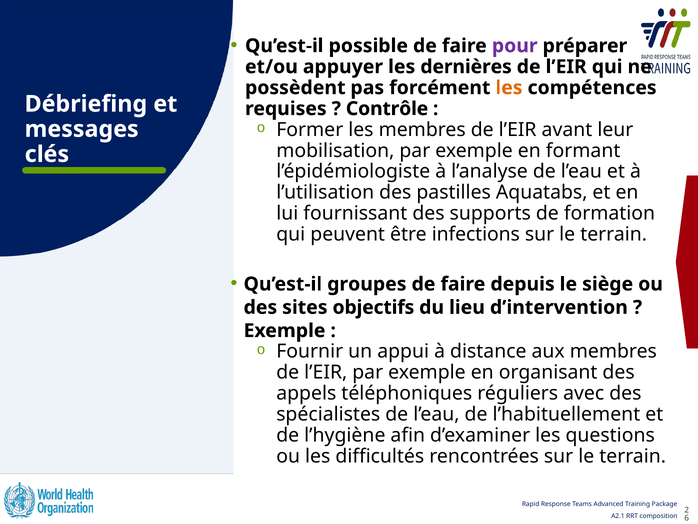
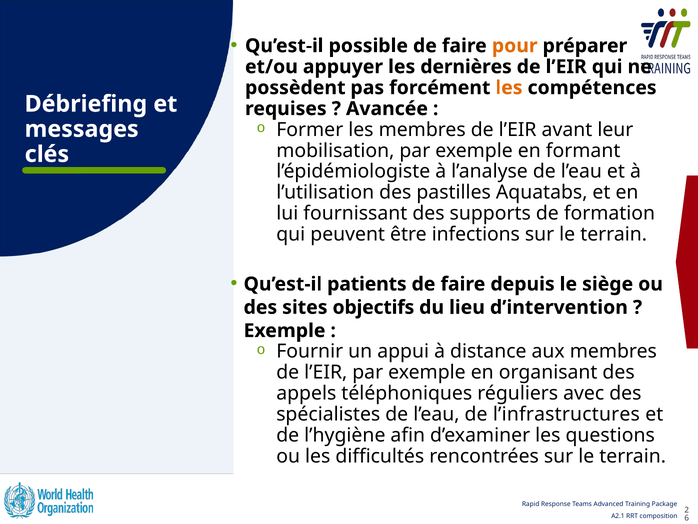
pour colour: purple -> orange
Contrôle: Contrôle -> Avancée
groupes: groupes -> patients
l’habituellement: l’habituellement -> l’infrastructures
